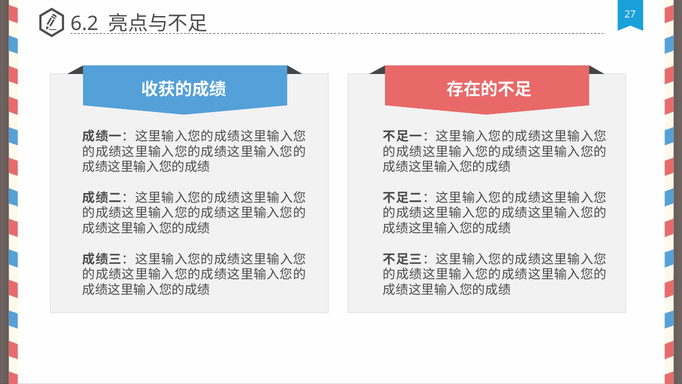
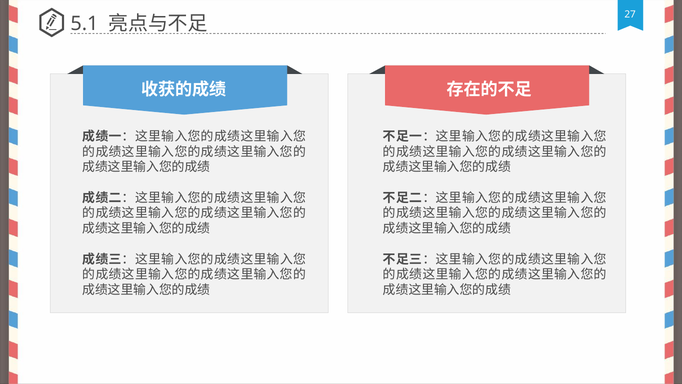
6.2: 6.2 -> 5.1
